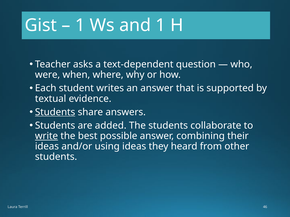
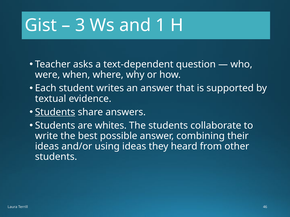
1 at (80, 25): 1 -> 3
added: added -> whites
write underline: present -> none
